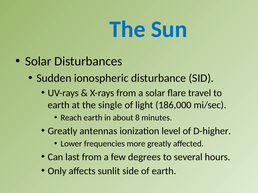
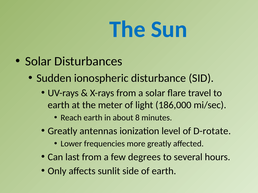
single: single -> meter
D-higher: D-higher -> D-rotate
